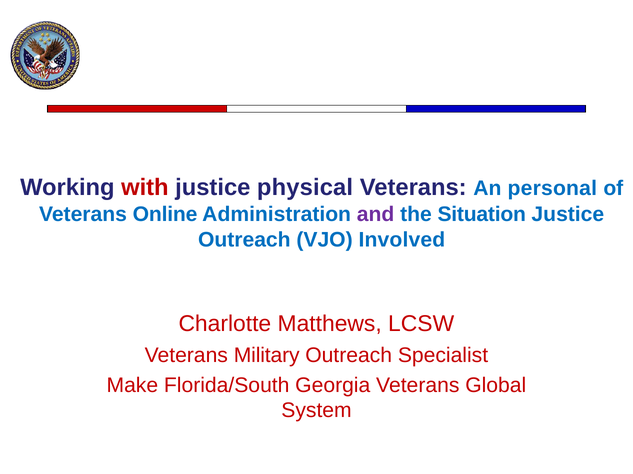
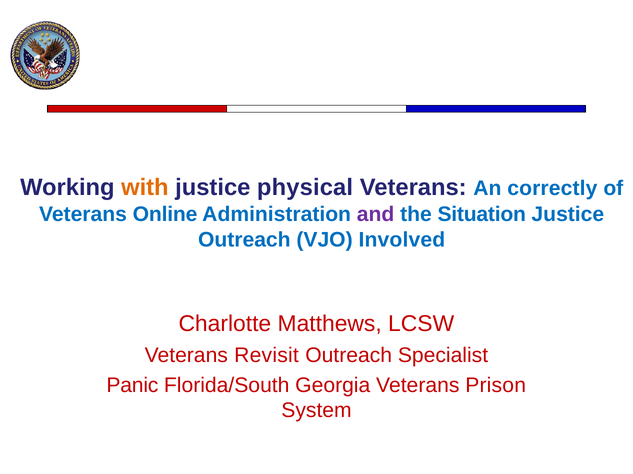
with colour: red -> orange
personal: personal -> correctly
Military: Military -> Revisit
Make: Make -> Panic
Global: Global -> Prison
